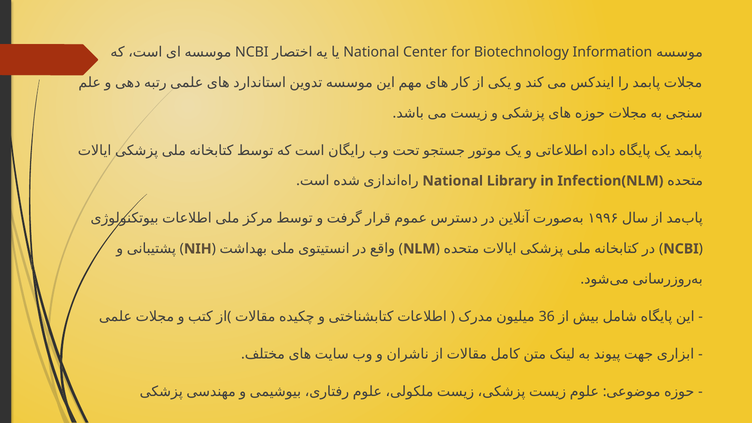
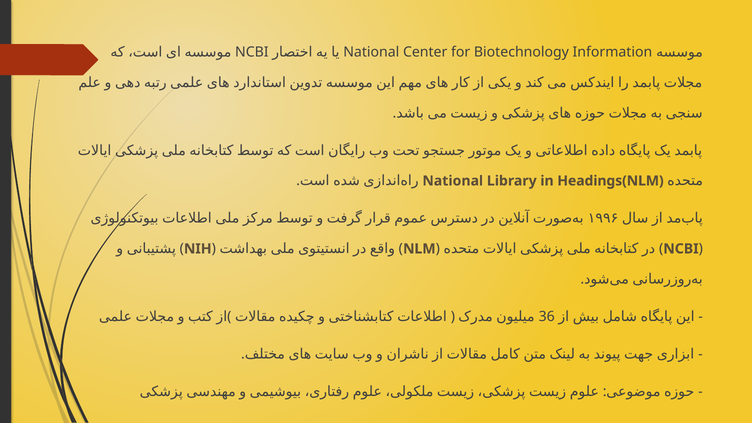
Infection(NLM: Infection(NLM -> Headings(NLM
